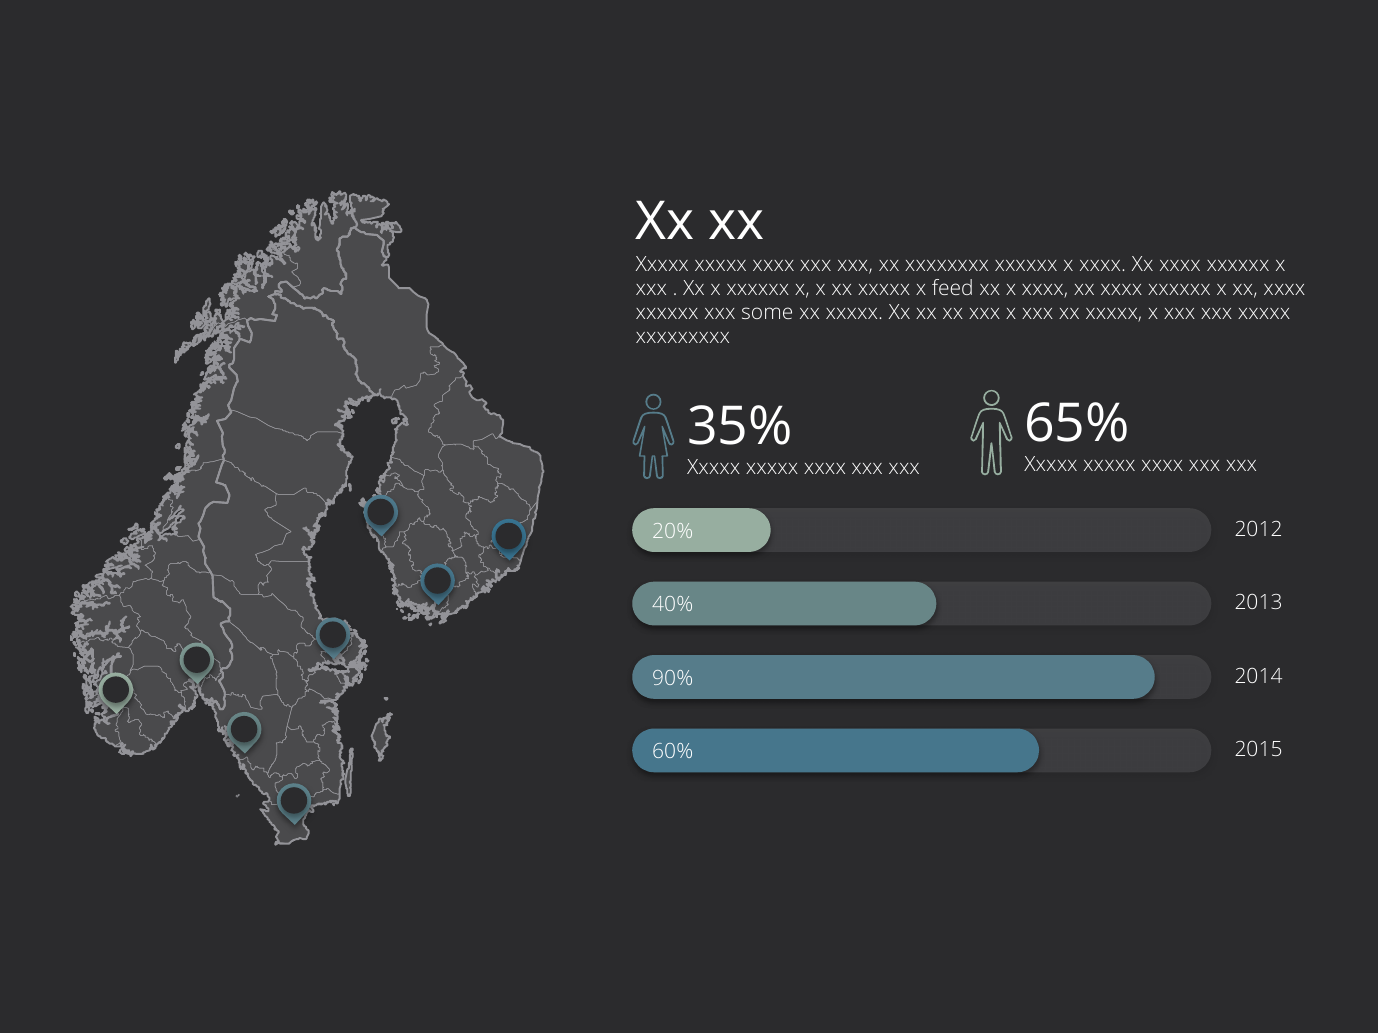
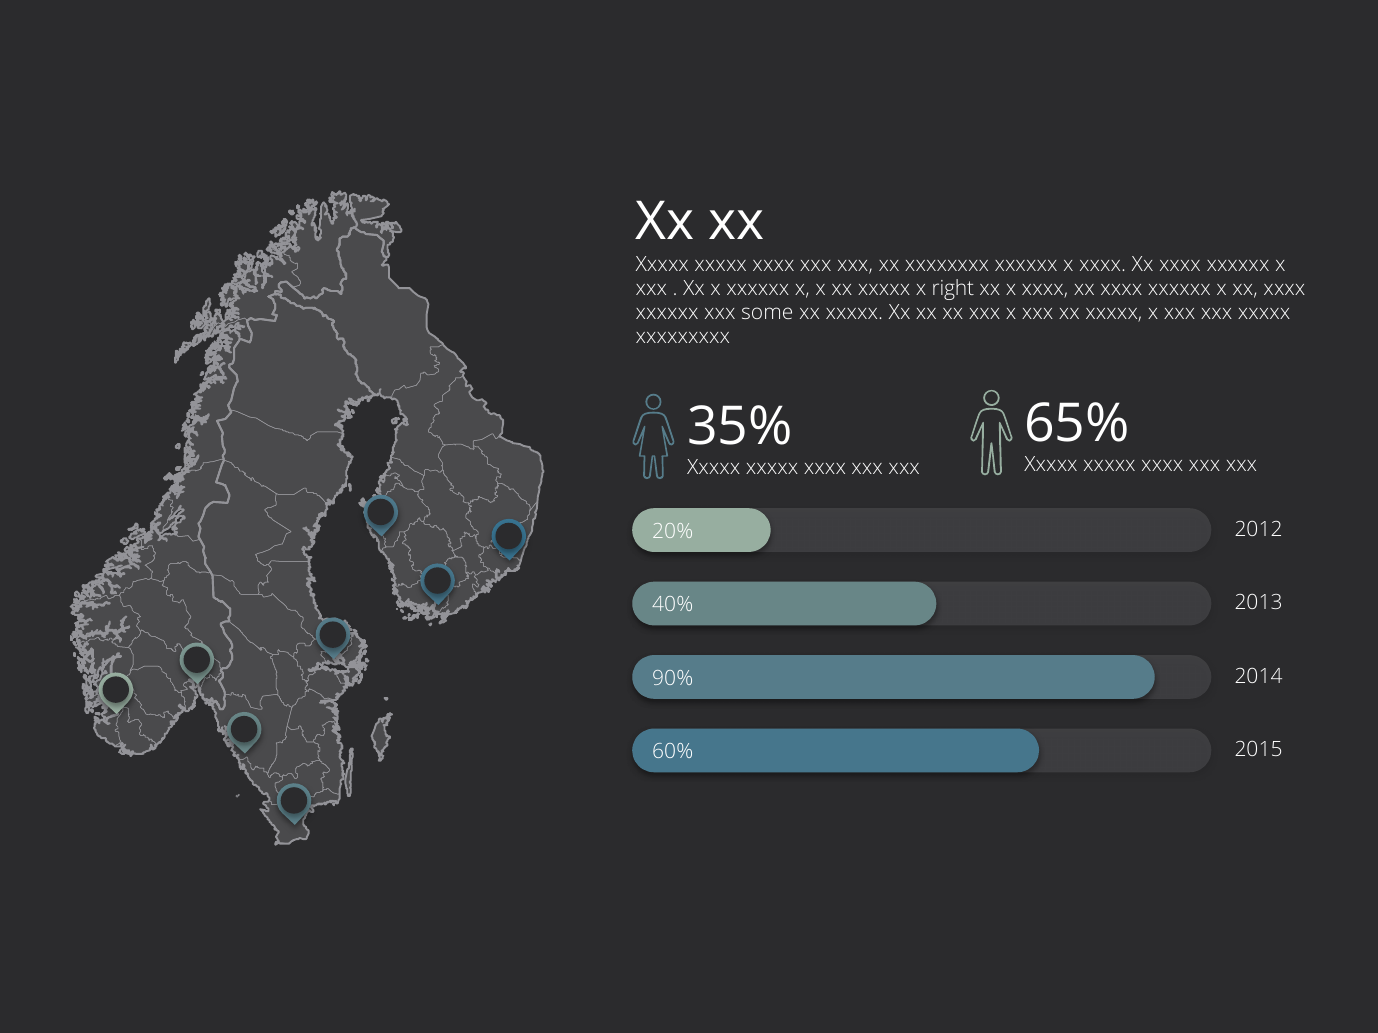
feed: feed -> right
